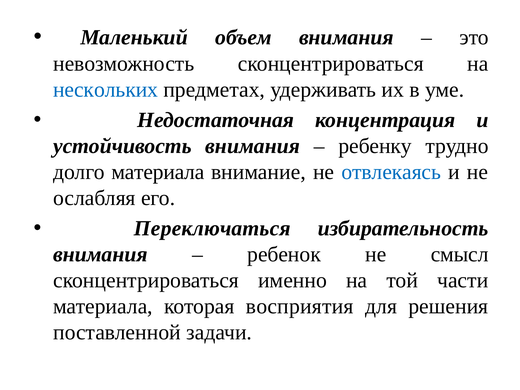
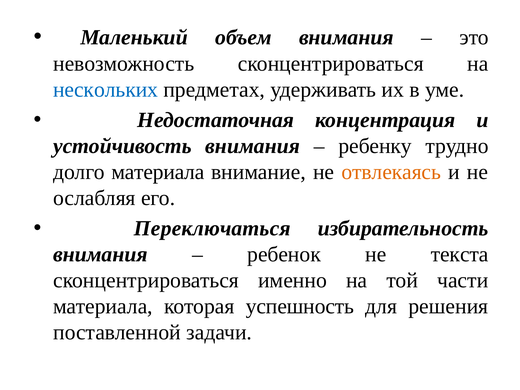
отвлекаясь colour: blue -> orange
смысл: смысл -> текста
восприятия: восприятия -> успешность
